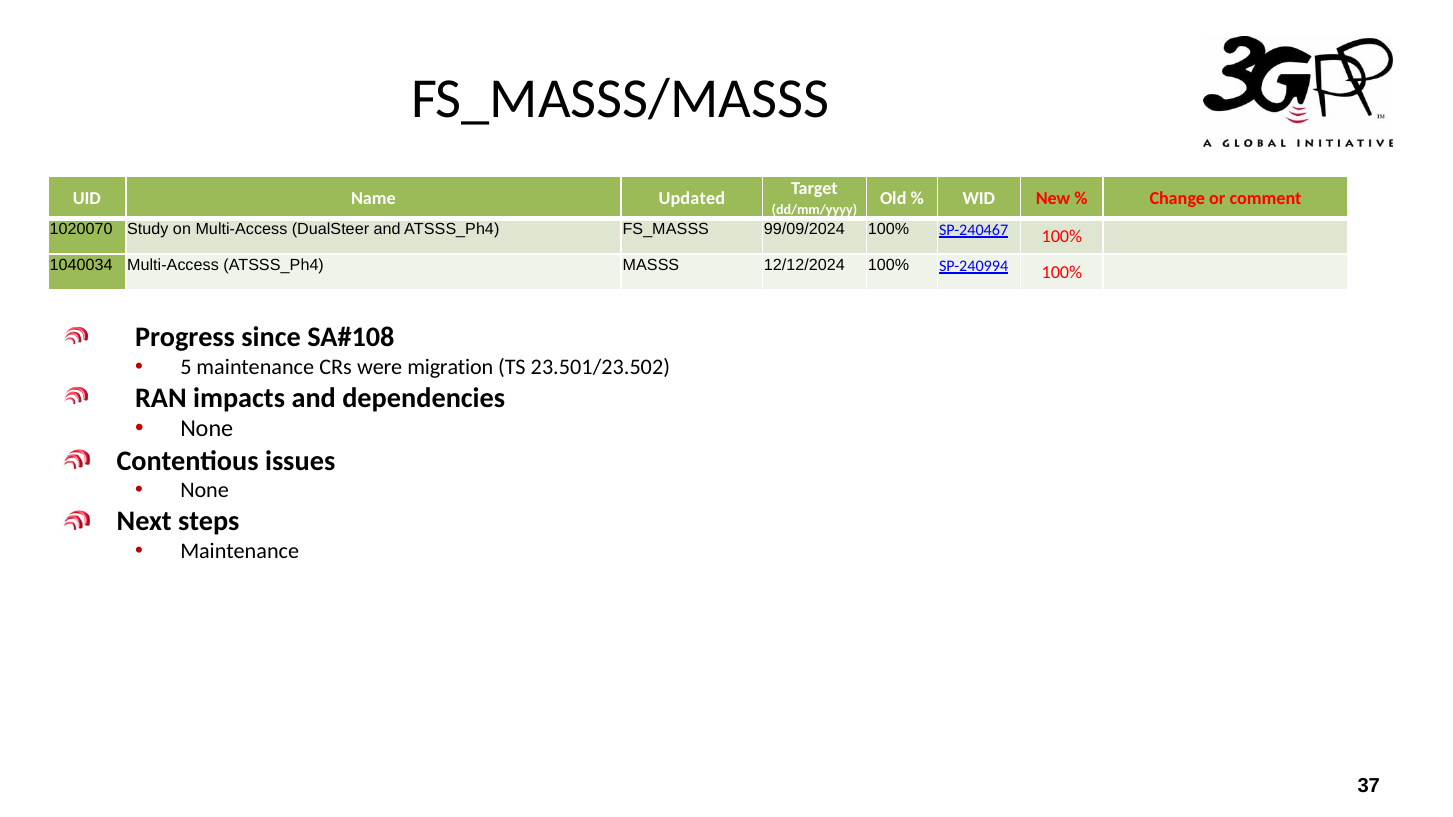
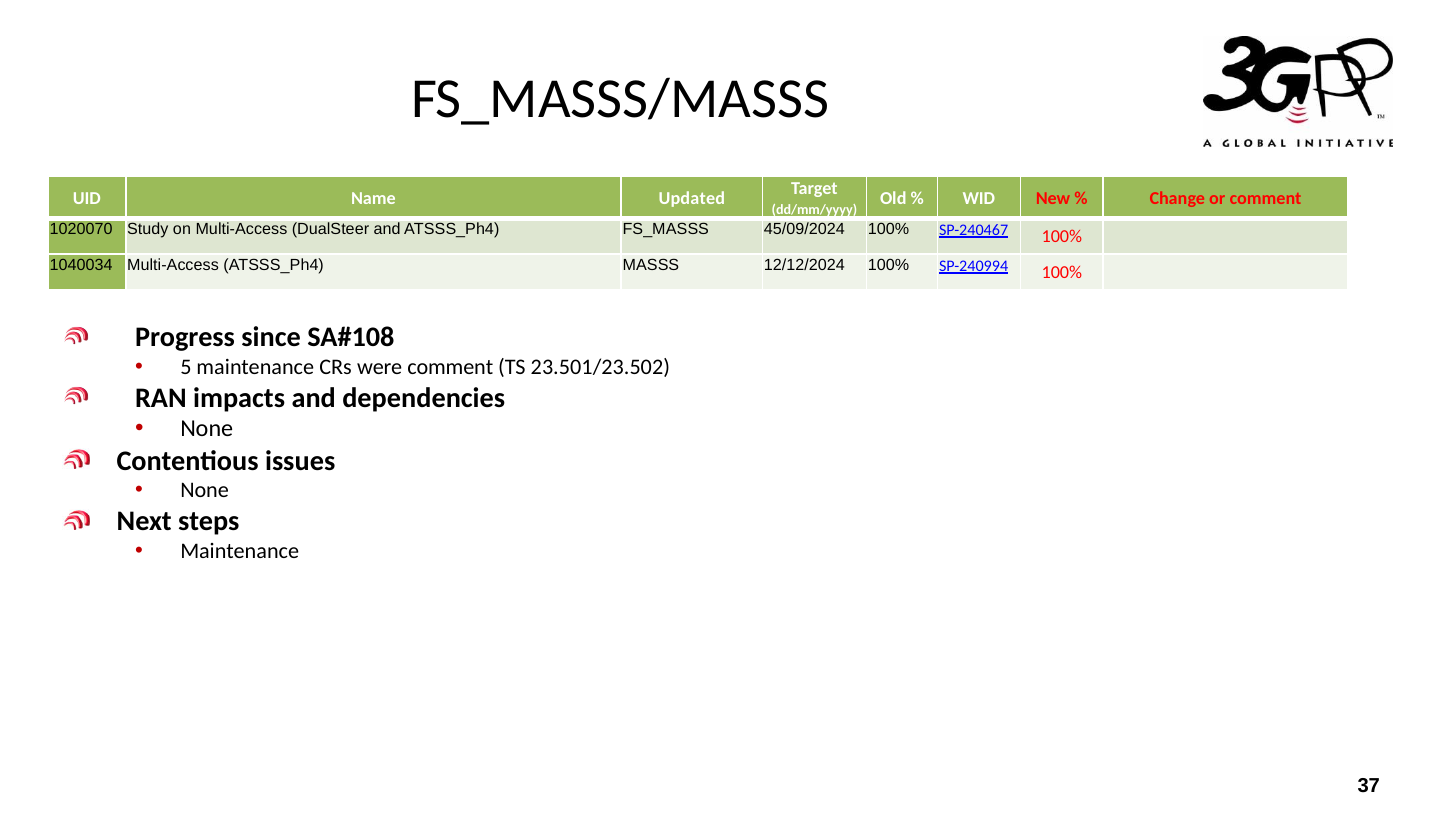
99/09/2024: 99/09/2024 -> 45/09/2024
were migration: migration -> comment
